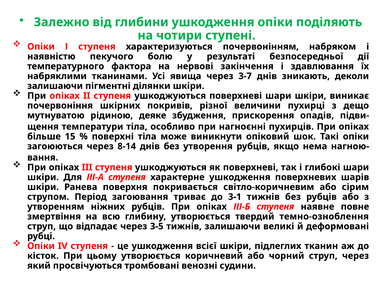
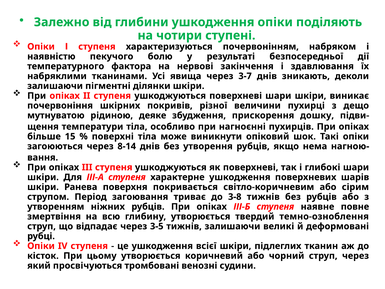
опадів: опадів -> дошку
3-1: 3-1 -> 3-8
